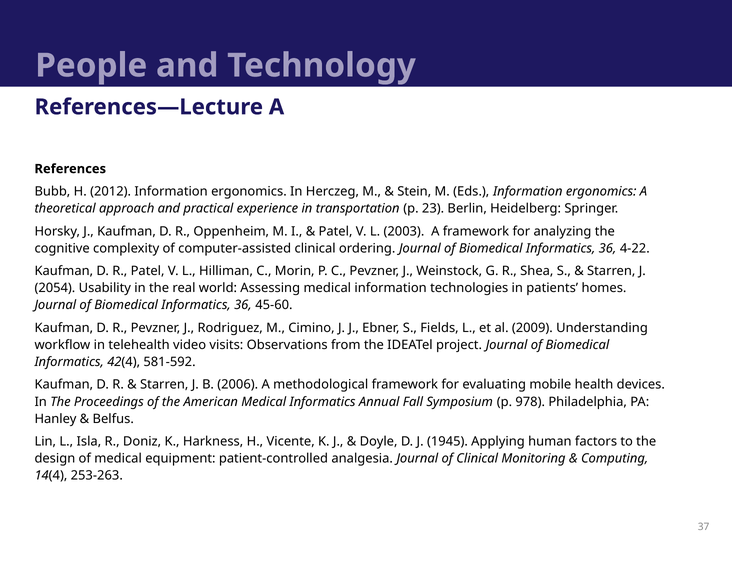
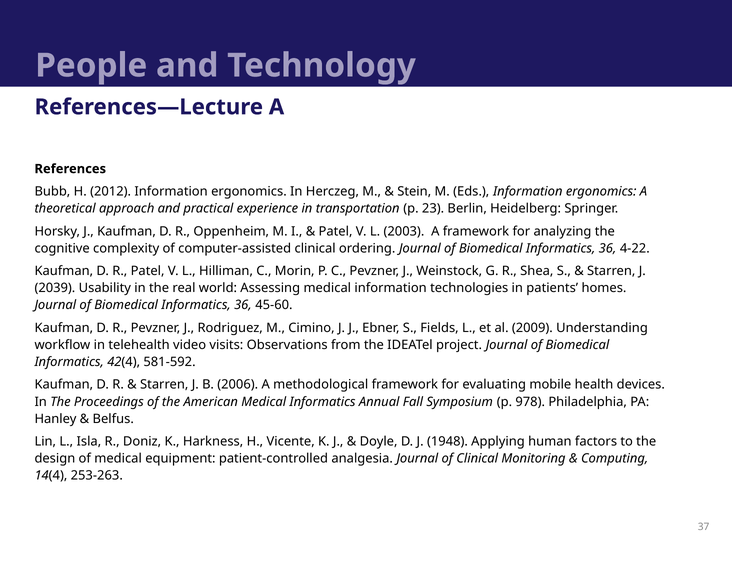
2054: 2054 -> 2039
1945: 1945 -> 1948
